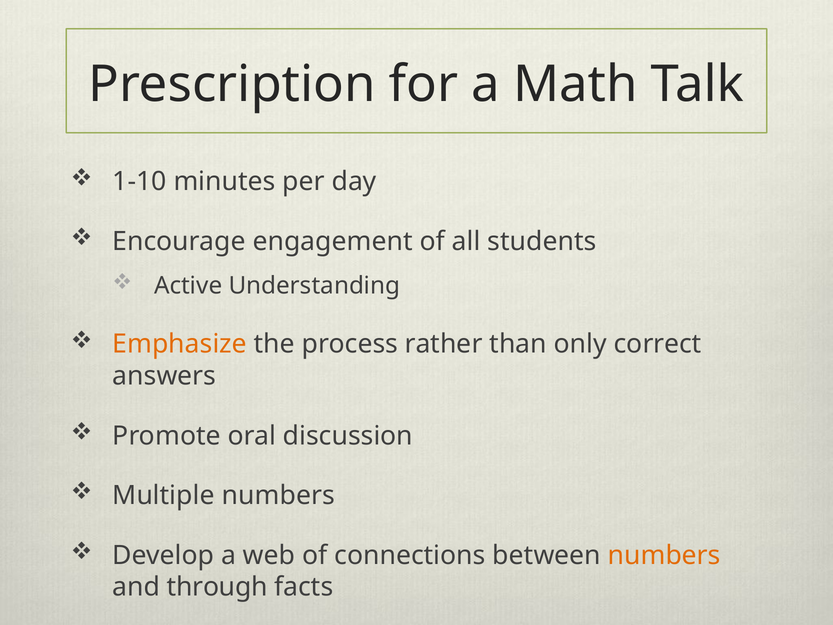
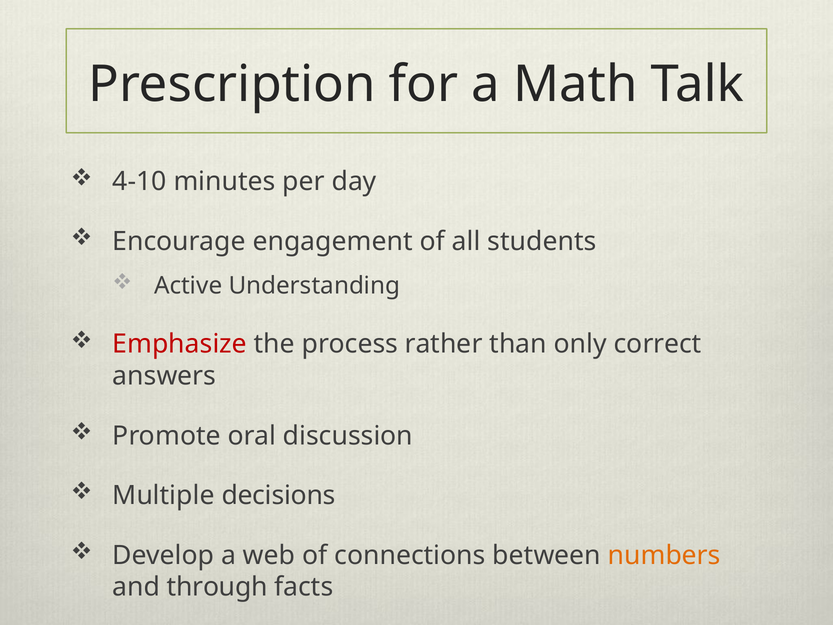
1-10: 1-10 -> 4-10
Emphasize colour: orange -> red
Multiple numbers: numbers -> decisions
